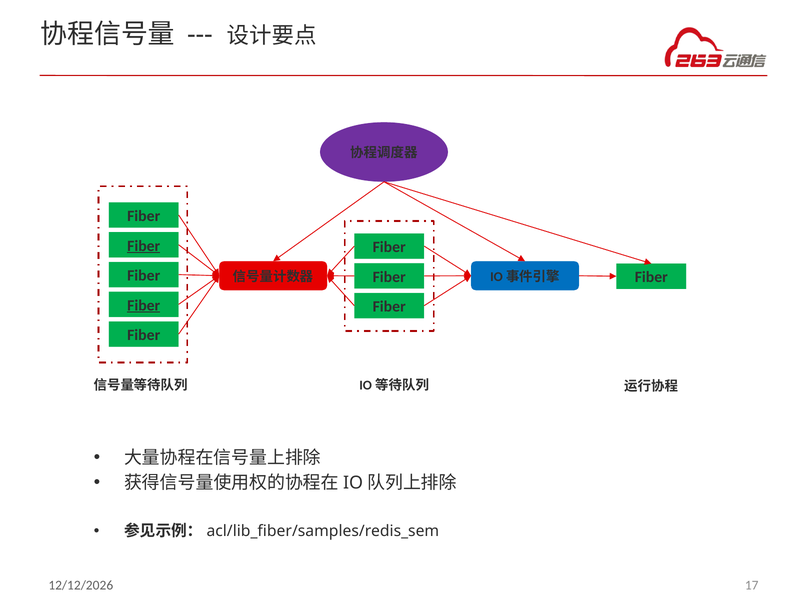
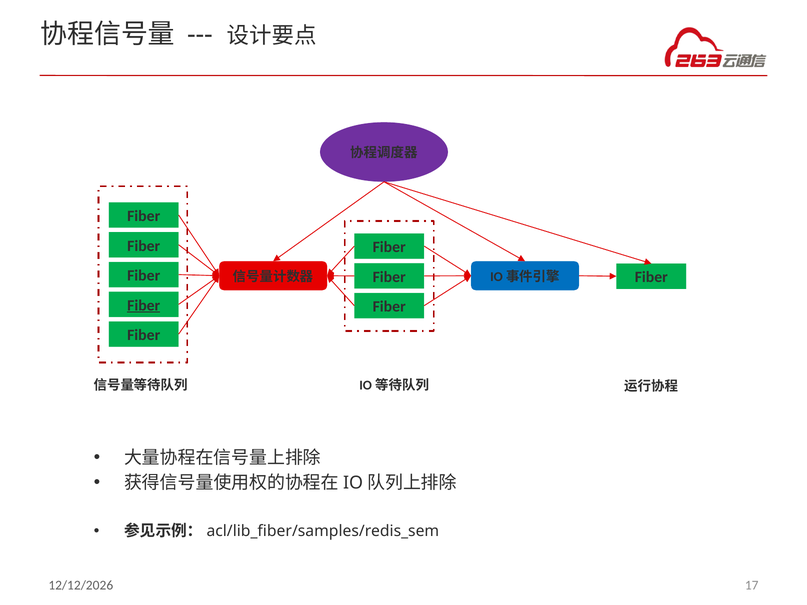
Fiber at (144, 246) underline: present -> none
